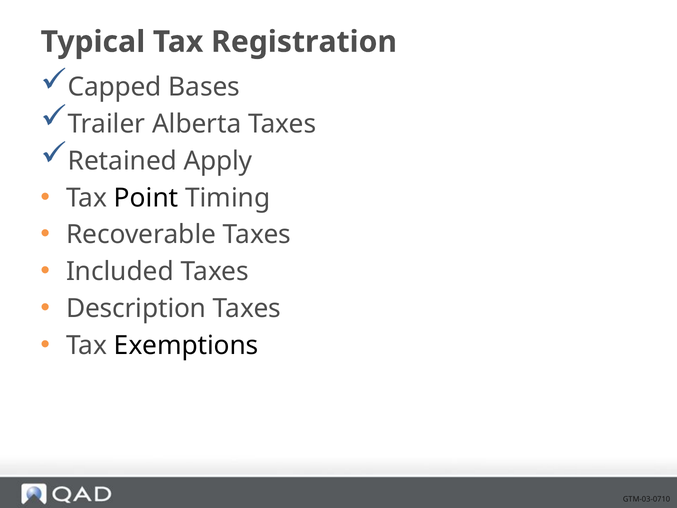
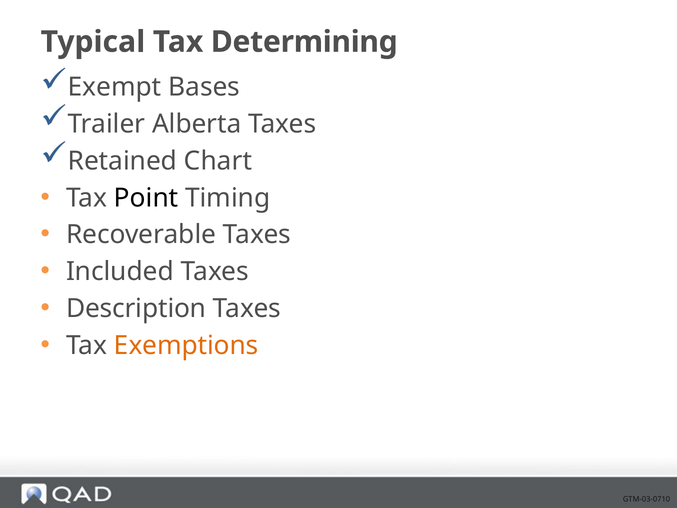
Registration: Registration -> Determining
Capped: Capped -> Exempt
Apply: Apply -> Chart
Exemptions colour: black -> orange
